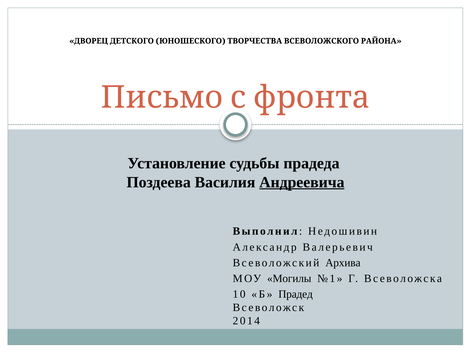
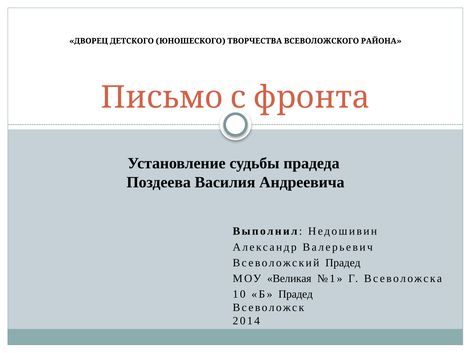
Андреевича underline: present -> none
Всеволожский Архива: Архива -> Прадед
Могилы: Могилы -> Великая
